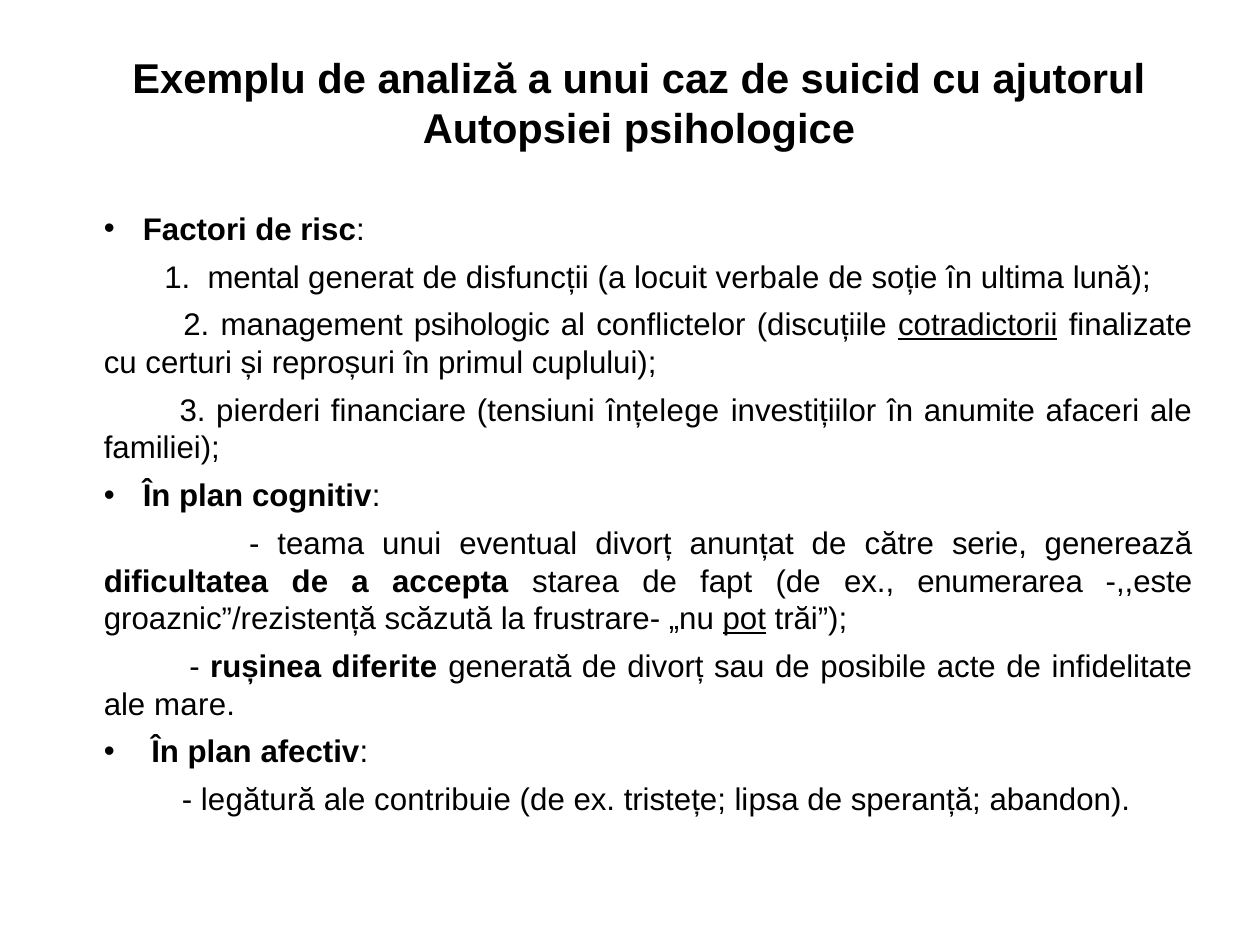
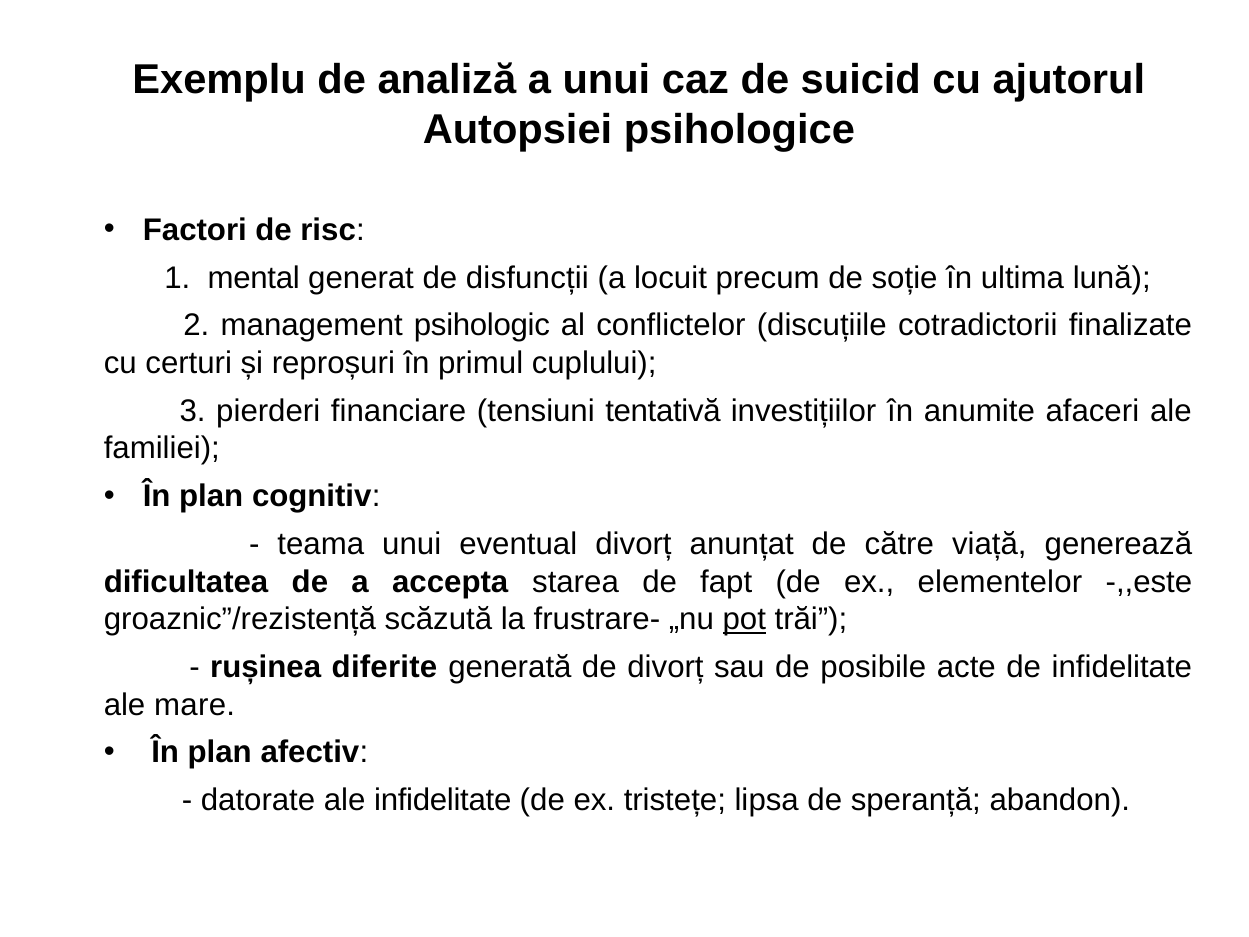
verbale: verbale -> precum
cotradictorii underline: present -> none
înțelege: înțelege -> tentativă
serie: serie -> viață
enumerarea: enumerarea -> elementelor
legătură: legătură -> datorate
ale contribuie: contribuie -> infidelitate
